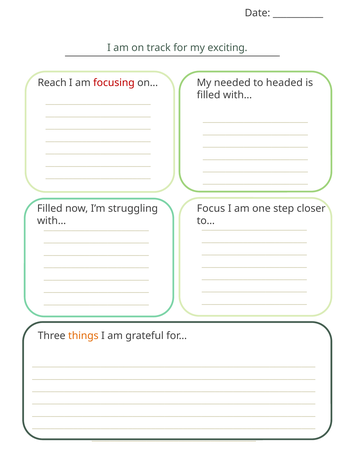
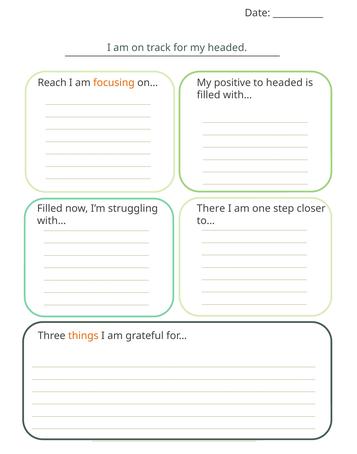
my exciting: exciting -> headed
focusing colour: red -> orange
needed: needed -> positive
Focus: Focus -> There
